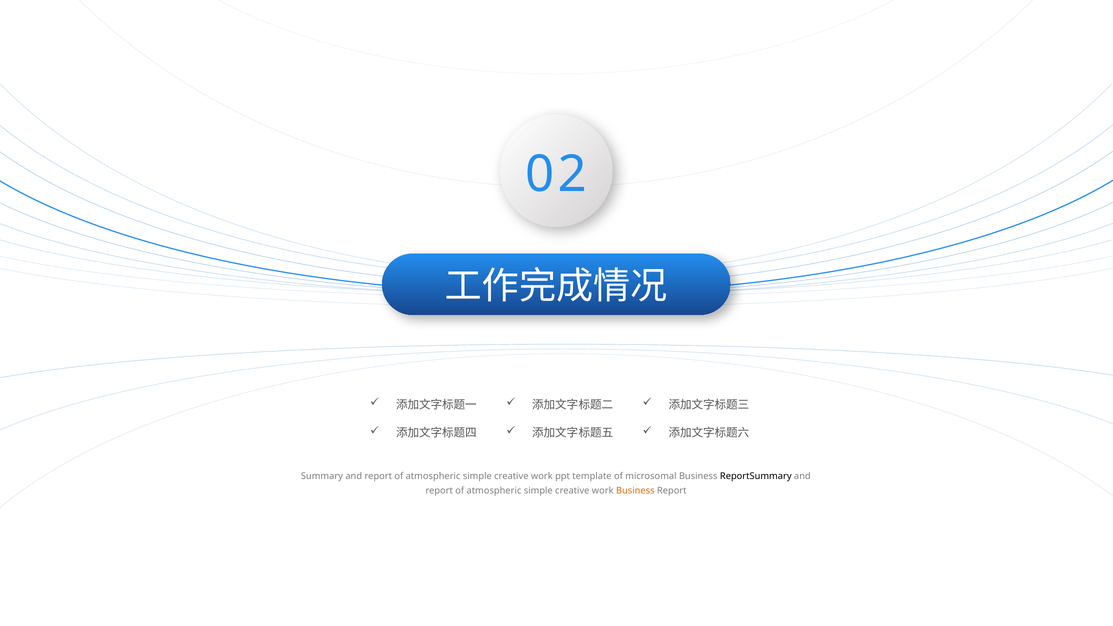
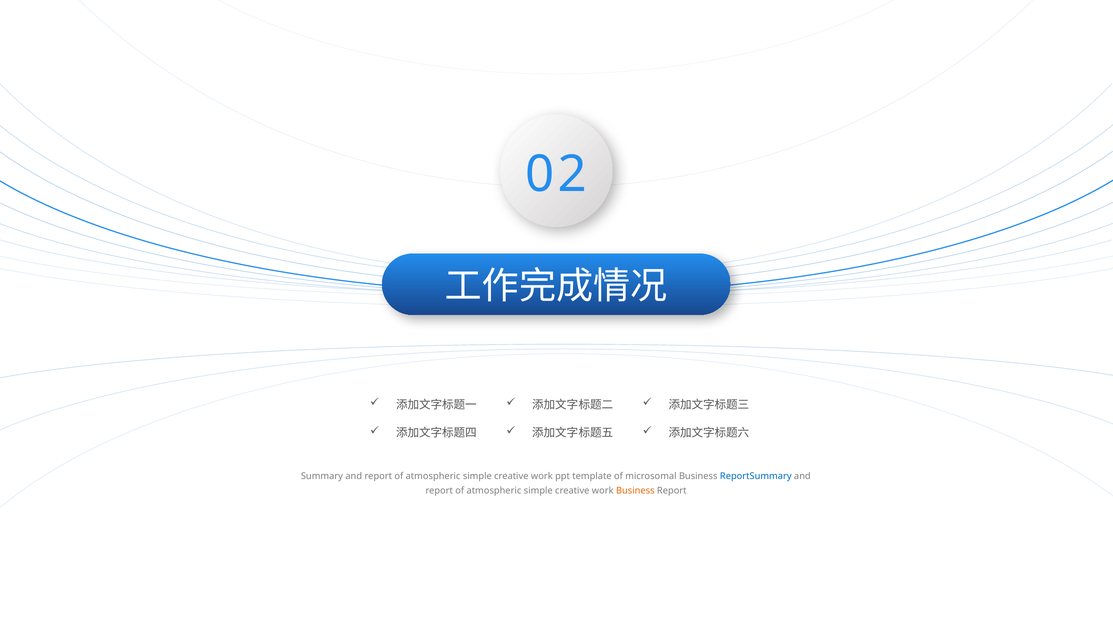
ReportSummary colour: black -> blue
